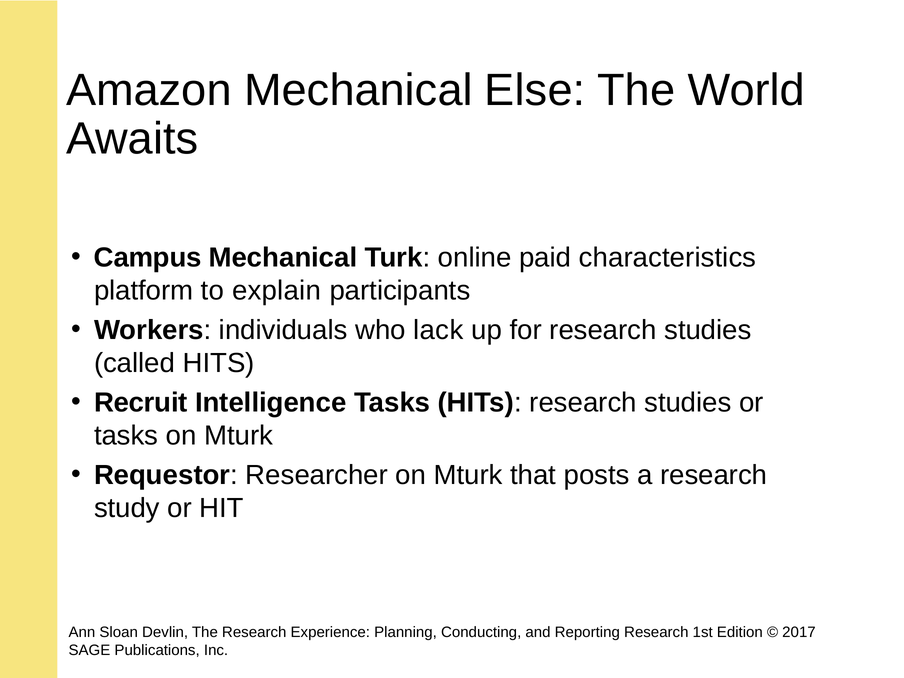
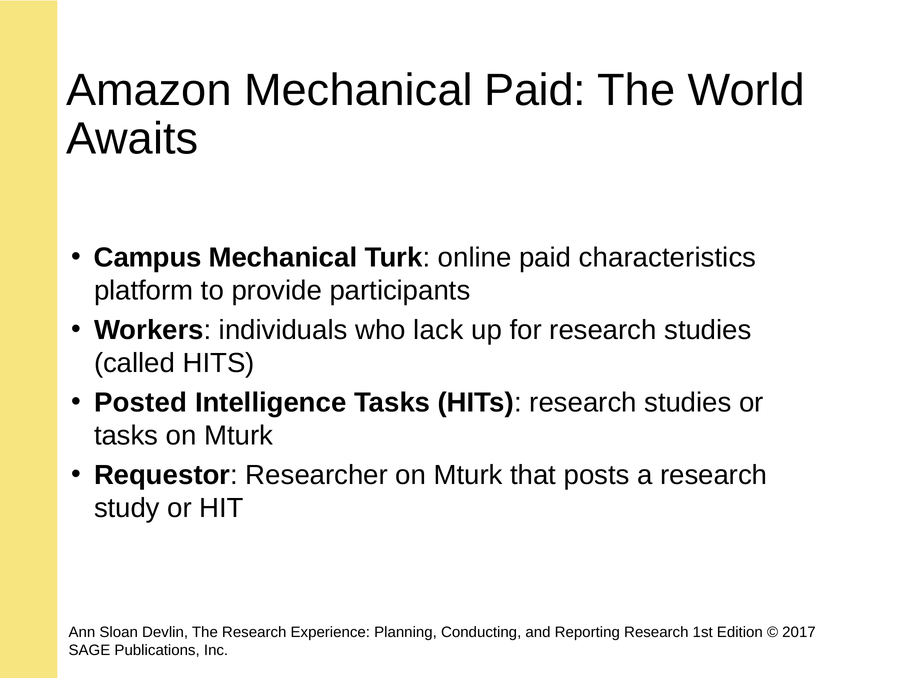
Mechanical Else: Else -> Paid
explain: explain -> provide
Recruit: Recruit -> Posted
